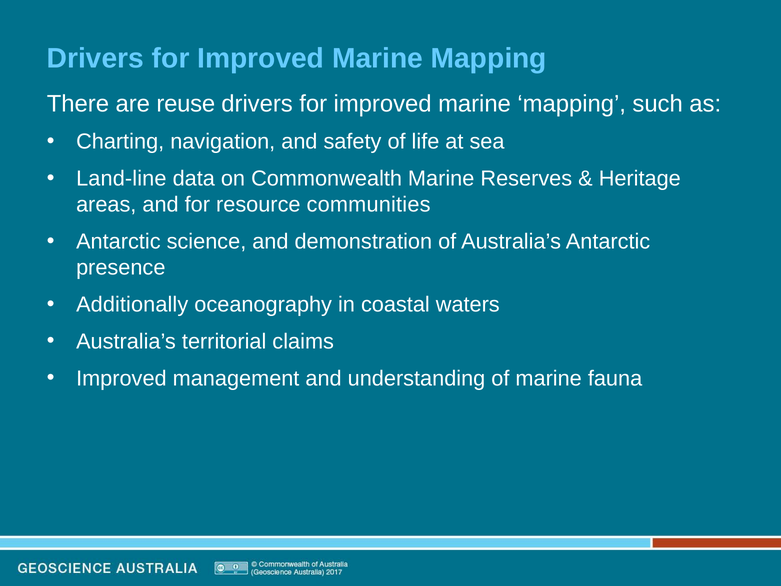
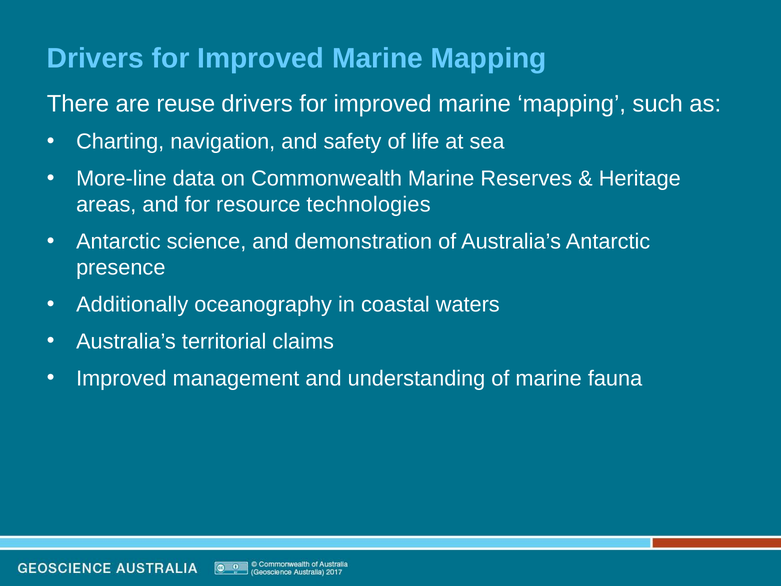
Land-line: Land-line -> More-line
communities: communities -> technologies
